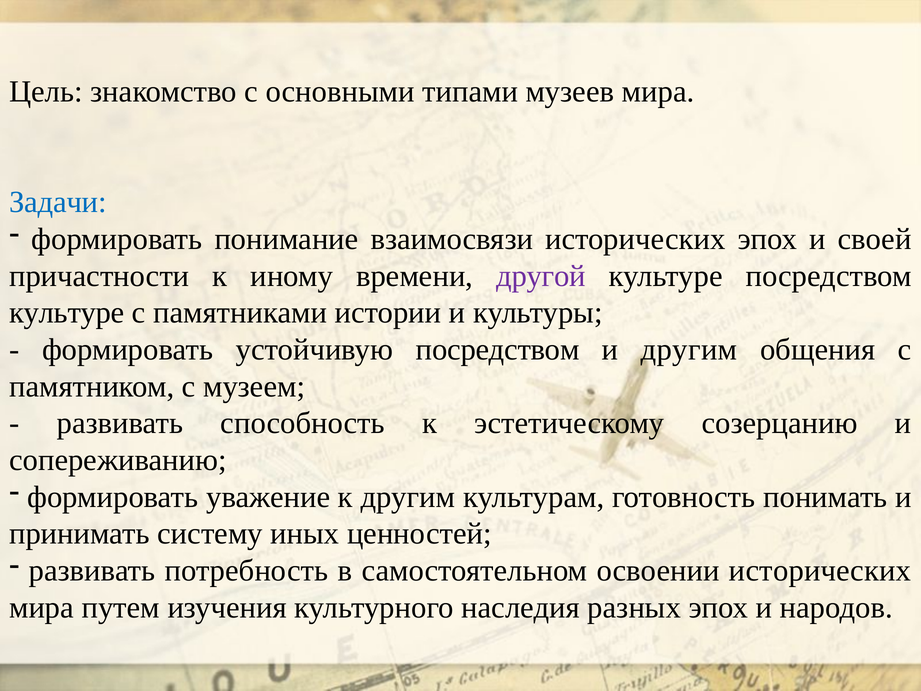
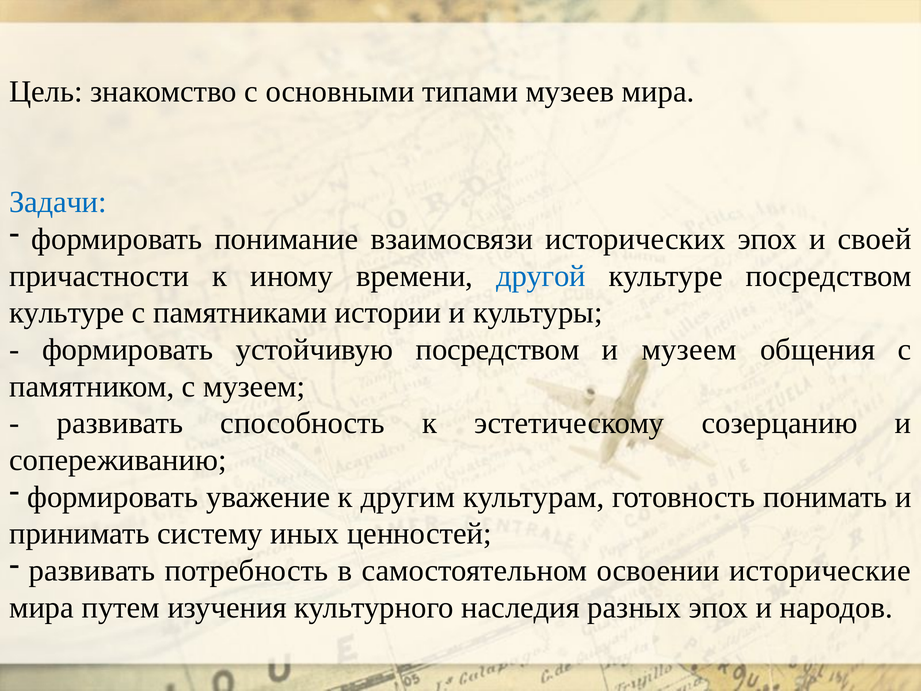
другой colour: purple -> blue
и другим: другим -> музеем
освоении исторических: исторических -> исторические
